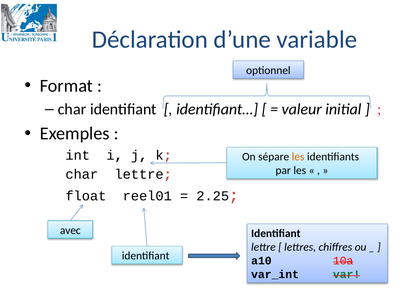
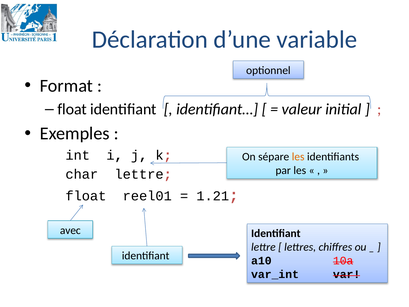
char at (72, 109): char -> float
2.25: 2.25 -> 1.21
var colour: green -> black
